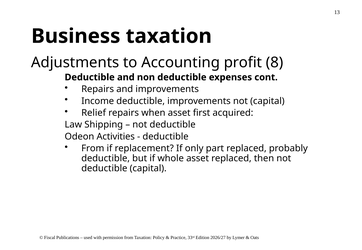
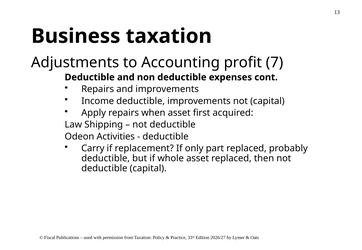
8: 8 -> 7
Relief: Relief -> Apply
From at (93, 149): From -> Carry
